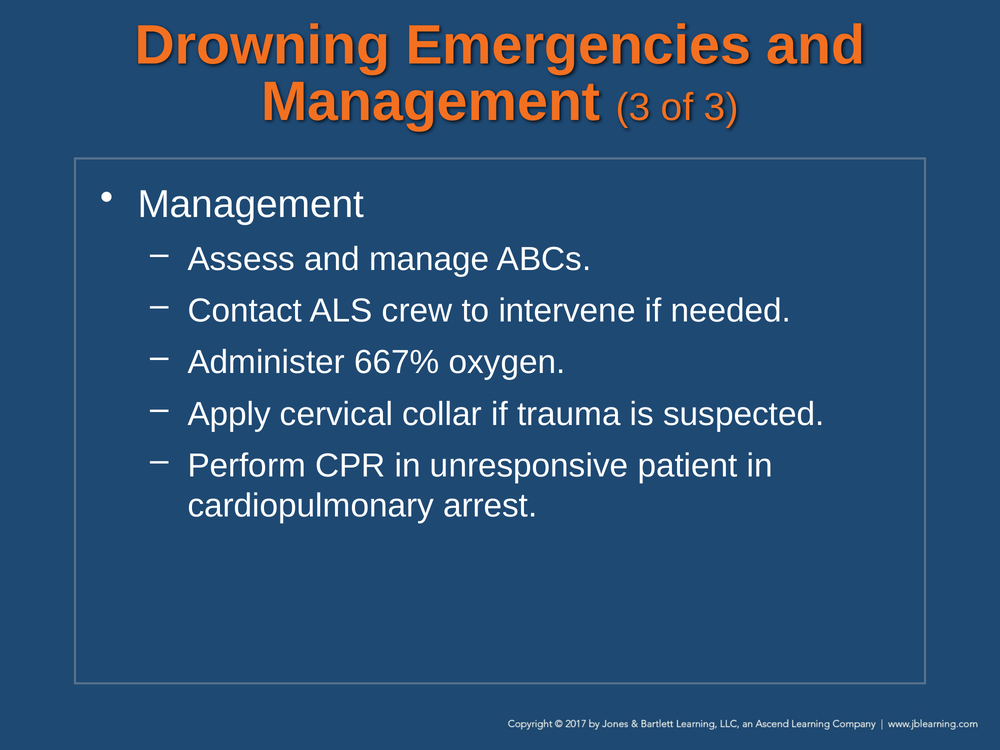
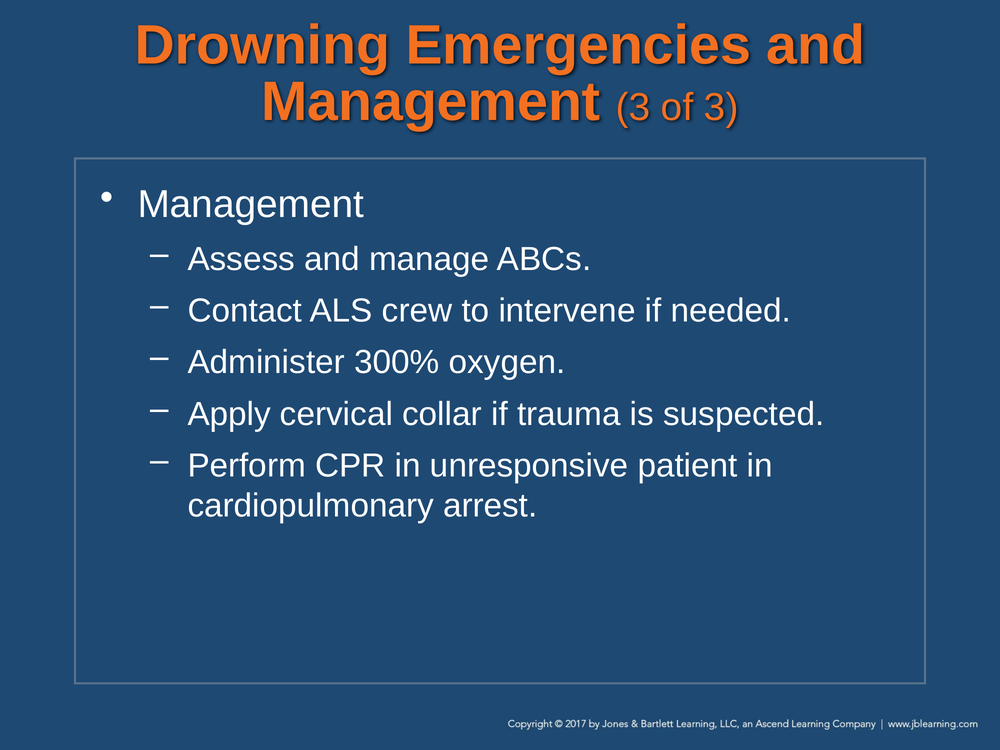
667%: 667% -> 300%
